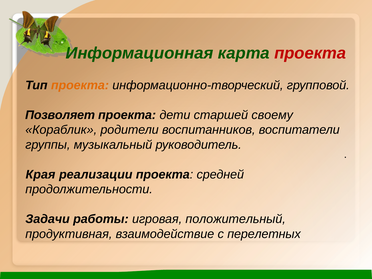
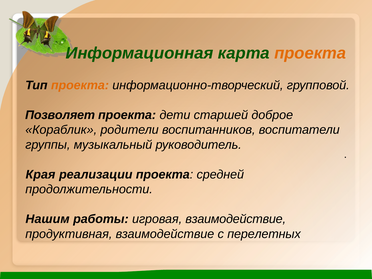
проекта at (310, 53) colour: red -> orange
своему: своему -> доброе
Задачи: Задачи -> Нашим
игровая положительный: положительный -> взаимодействие
